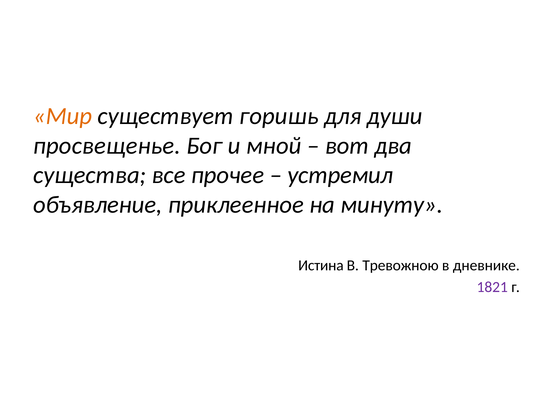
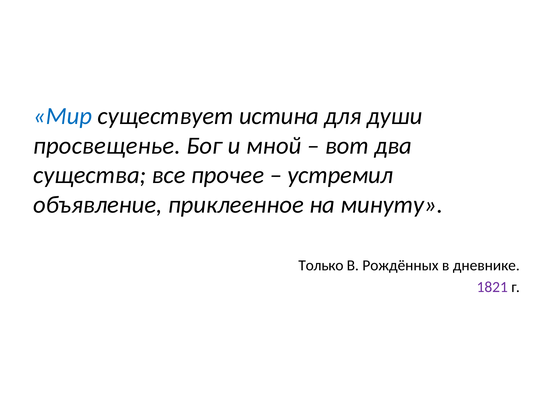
Мир colour: orange -> blue
горишь: горишь -> истина
Истина: Истина -> Только
Тревожною: Тревожною -> Рождённых
